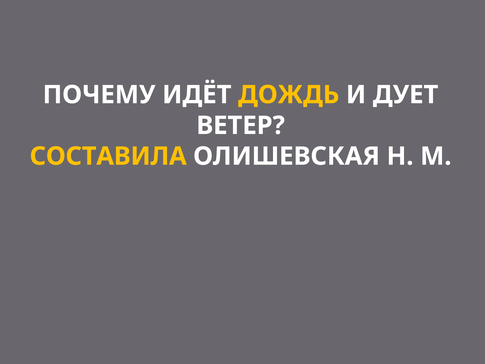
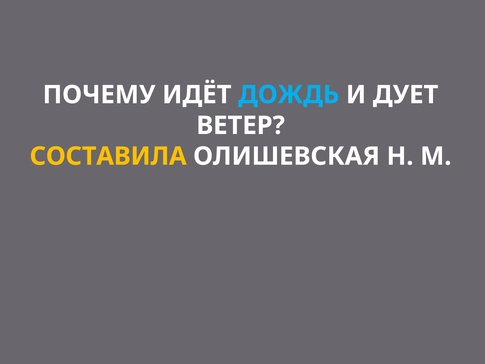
ДОЖДЬ colour: yellow -> light blue
